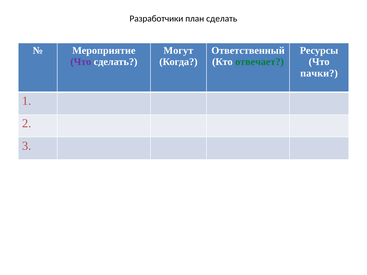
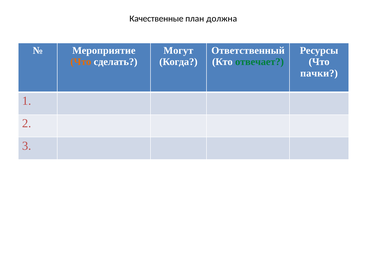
Разработчики: Разработчики -> Качественные
план сделать: сделать -> должна
Что at (81, 62) colour: purple -> orange
